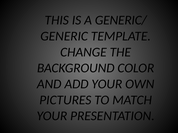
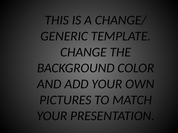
GENERIC/: GENERIC/ -> CHANGE/
